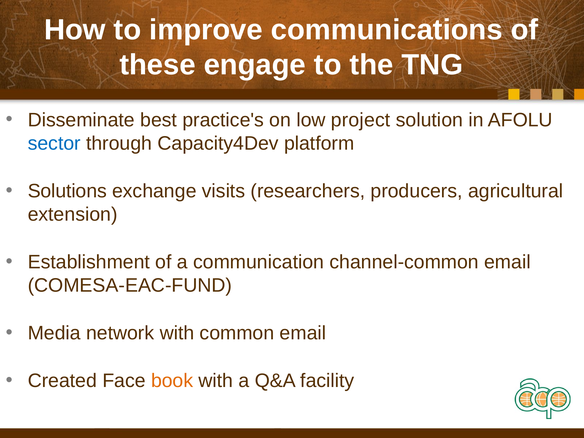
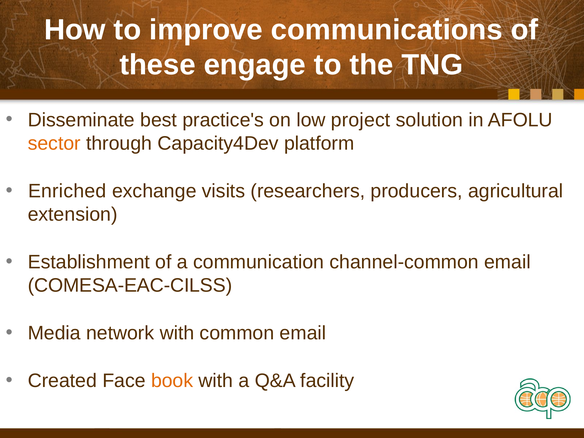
sector colour: blue -> orange
Solutions: Solutions -> Enriched
COMESA-EAC-FUND: COMESA-EAC-FUND -> COMESA-EAC-CILSS
